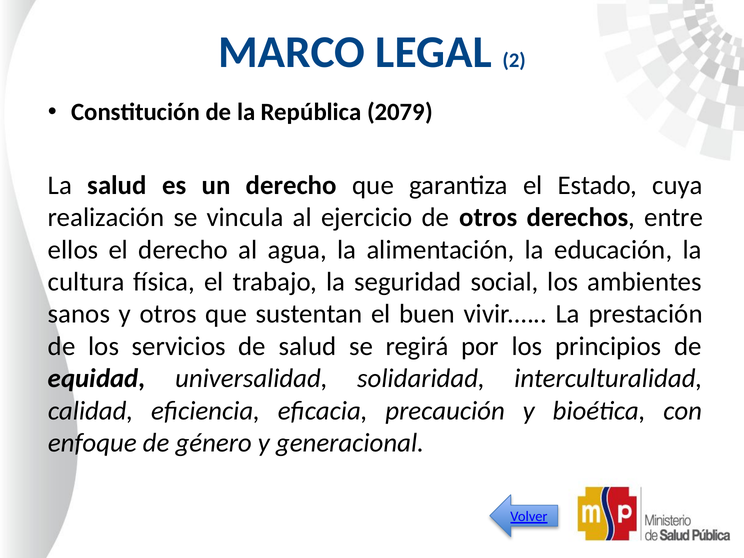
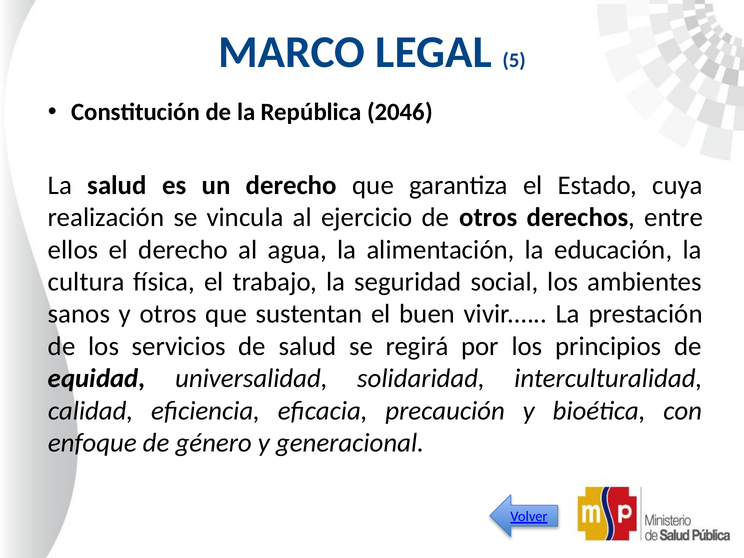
2: 2 -> 5
2079: 2079 -> 2046
